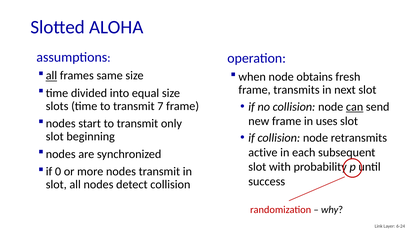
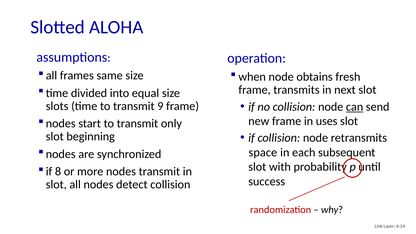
all at (51, 76) underline: present -> none
7: 7 -> 9
active: active -> space
0: 0 -> 8
